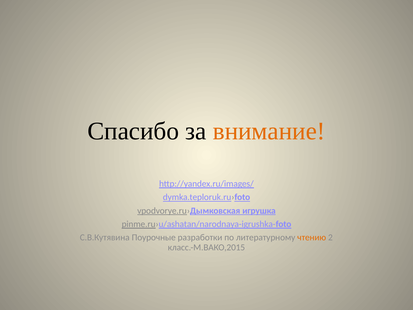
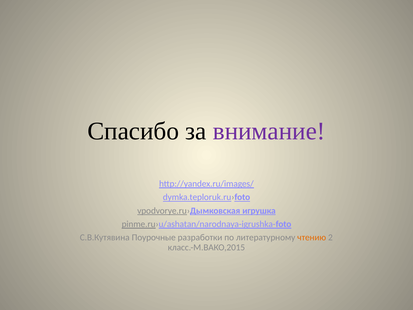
внимание colour: orange -> purple
